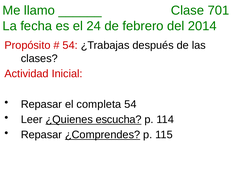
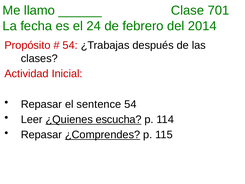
completa: completa -> sentence
